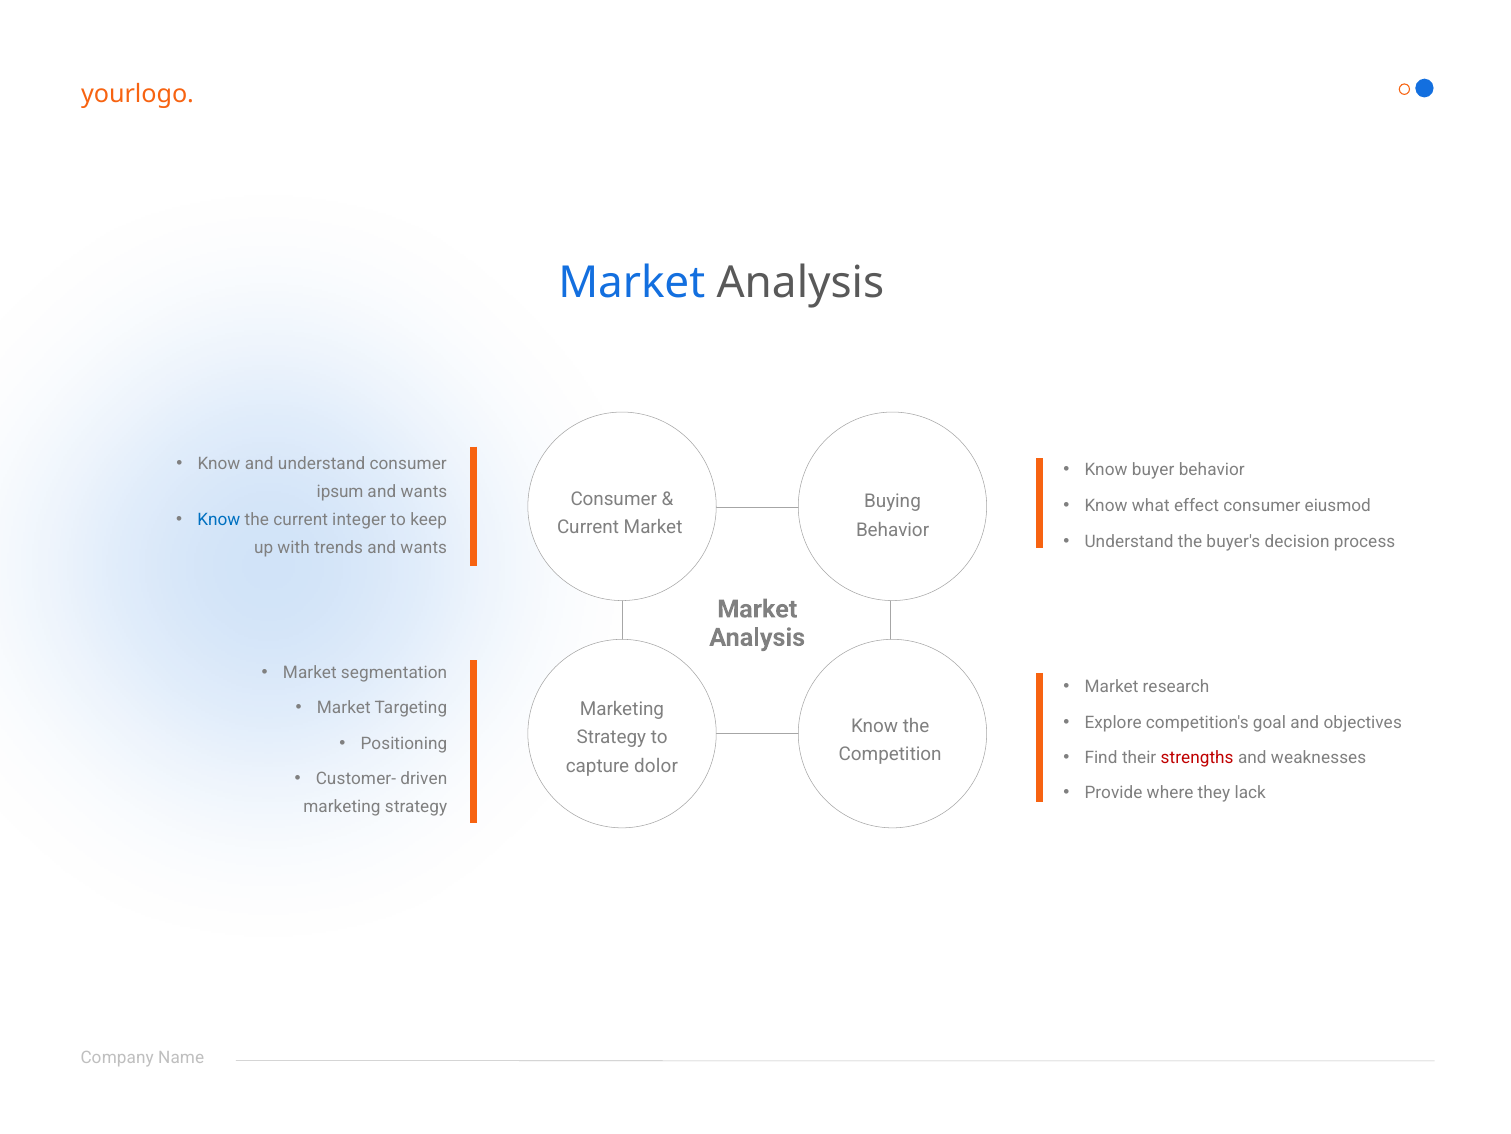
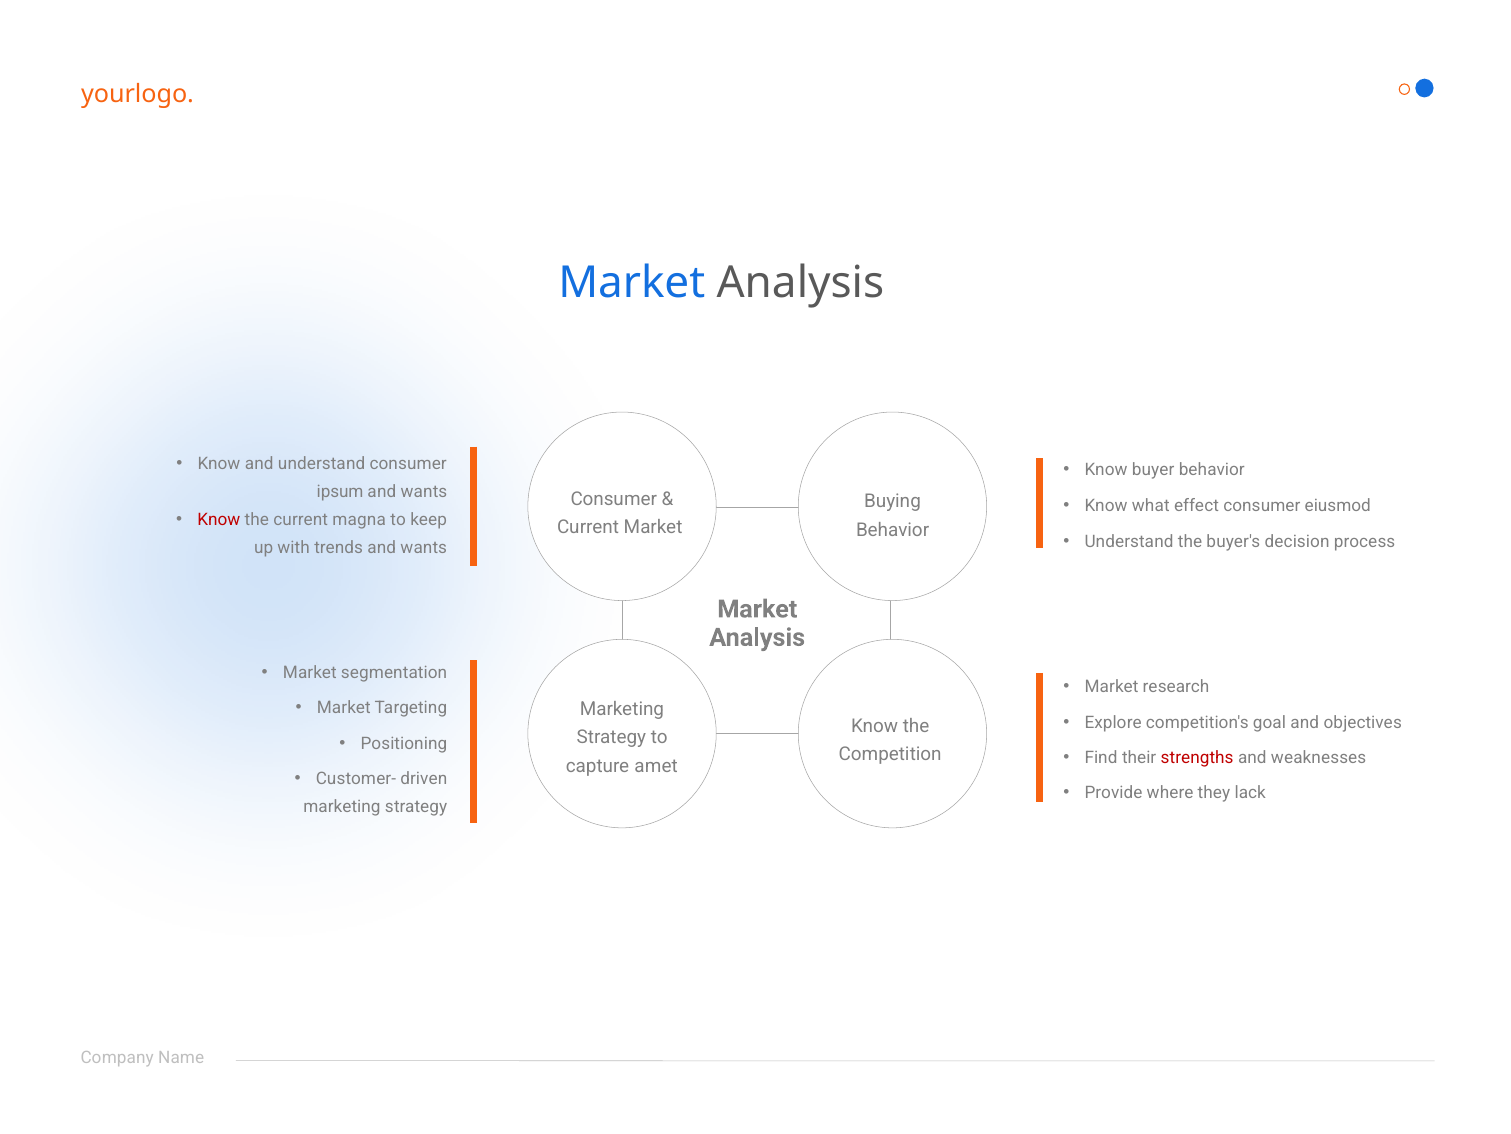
Know at (219, 519) colour: blue -> red
integer: integer -> magna
dolor: dolor -> amet
